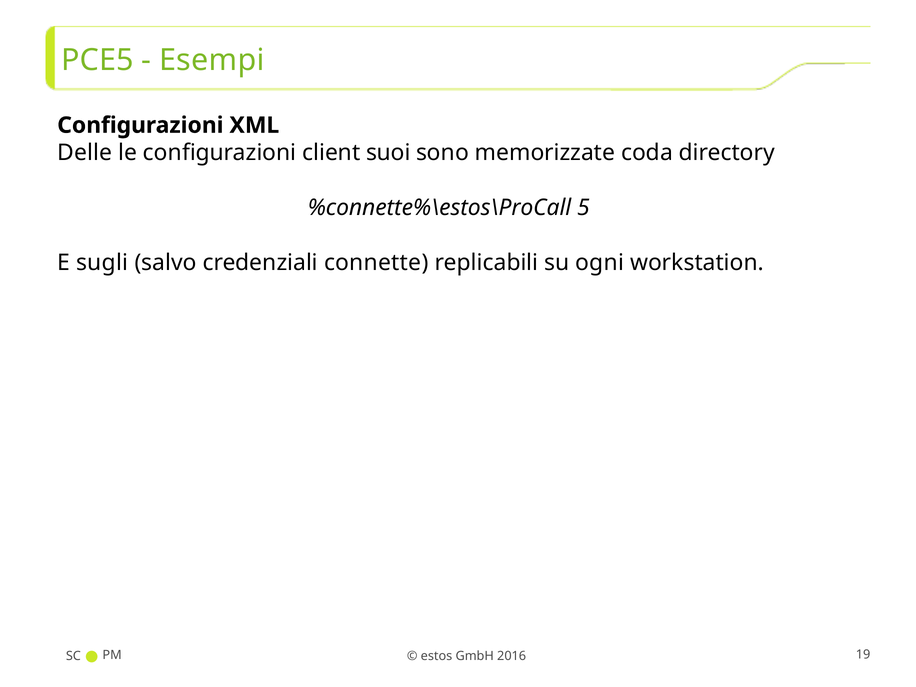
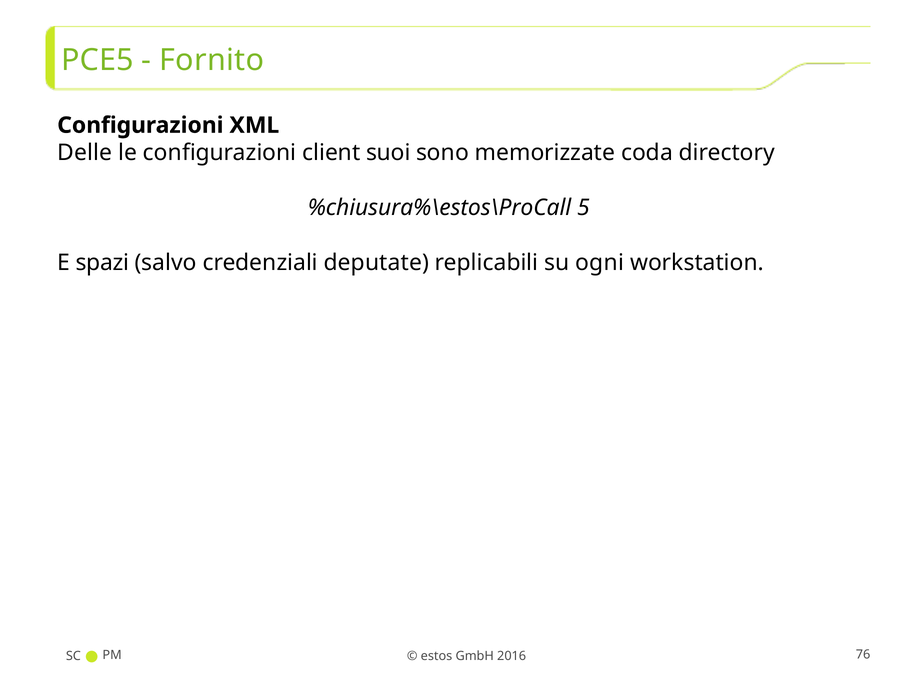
Esempi: Esempi -> Fornito
%connette%\estos\ProCall: %connette%\estos\ProCall -> %chiusura%\estos\ProCall
sugli: sugli -> spazi
connette: connette -> deputate
19: 19 -> 76
